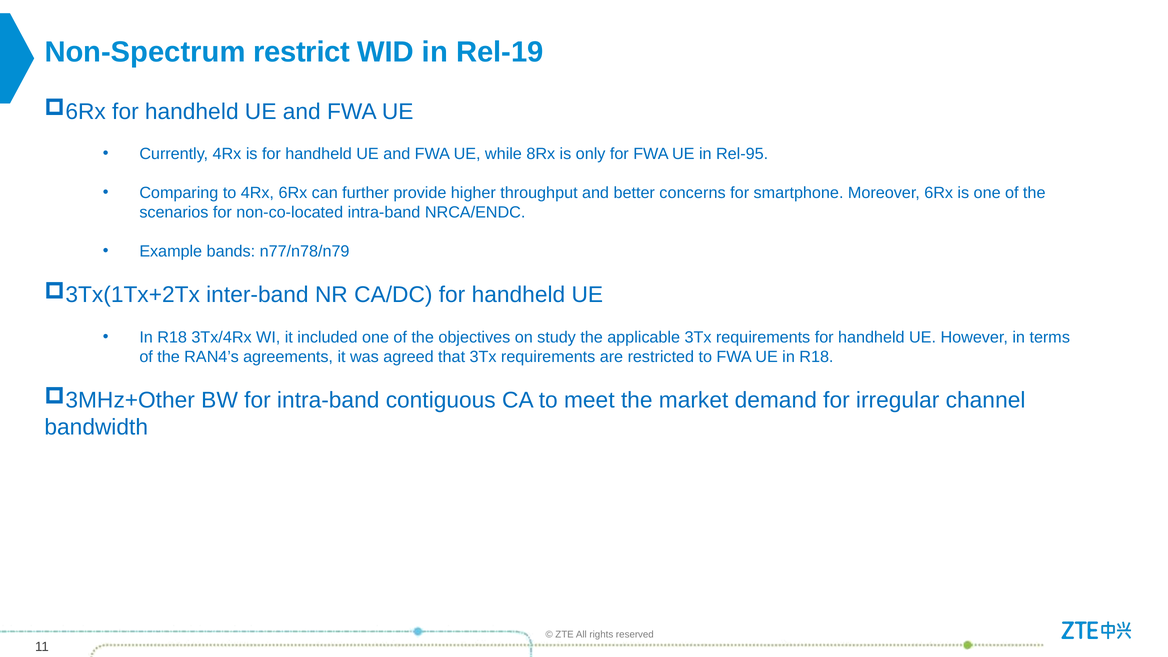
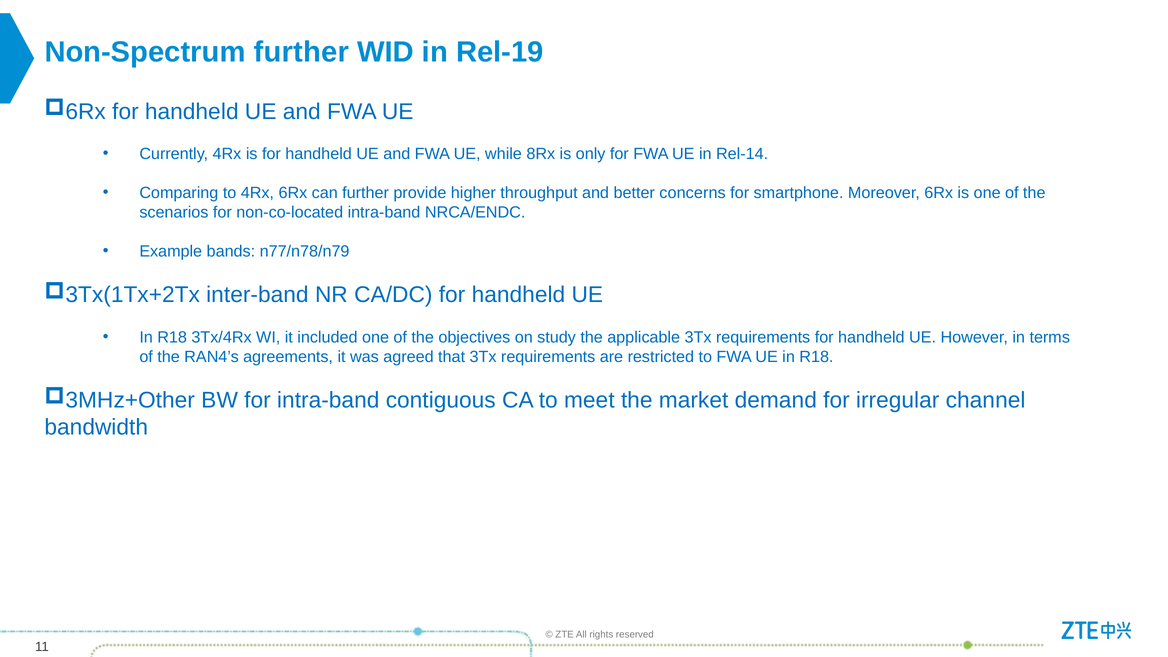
Non-Spectrum restrict: restrict -> further
Rel-95: Rel-95 -> Rel-14
